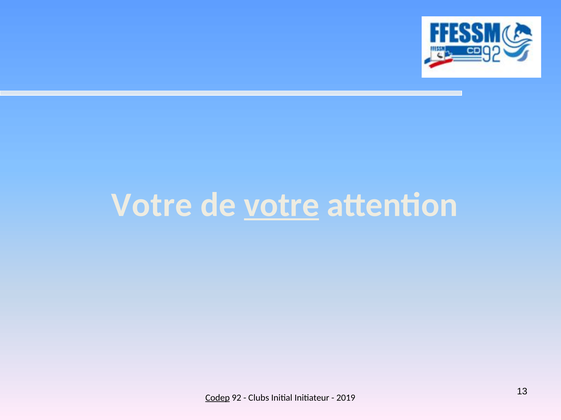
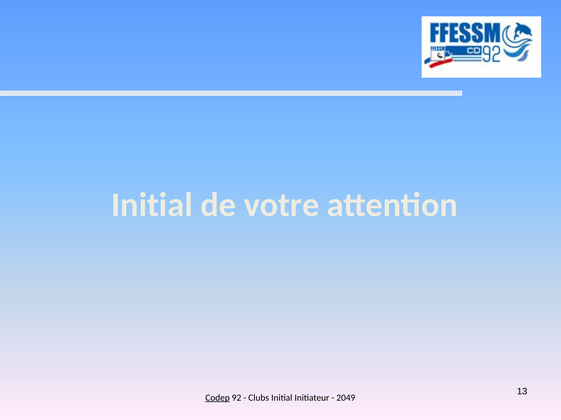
Votre at (152, 205): Votre -> Initial
votre at (282, 205) underline: present -> none
2019: 2019 -> 2049
